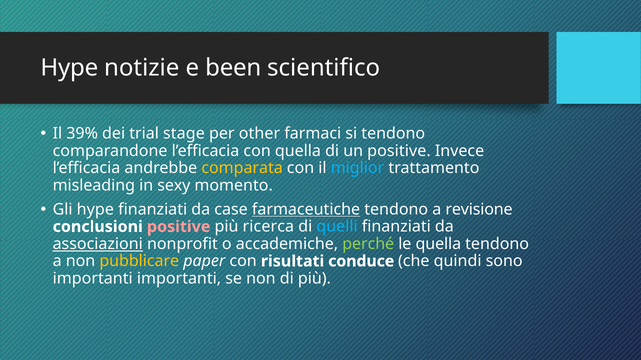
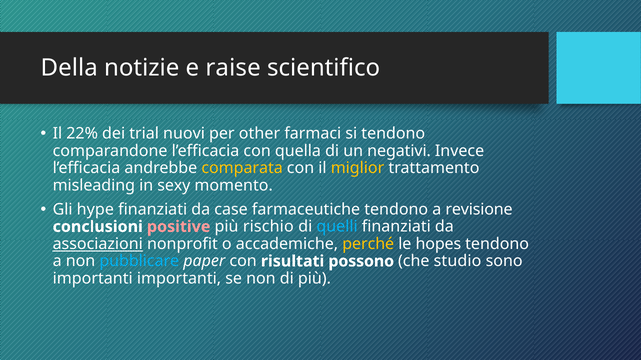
Hype at (69, 68): Hype -> Della
been: been -> raise
39%: 39% -> 22%
stage: stage -> nuovi
un positive: positive -> negativi
miglior colour: light blue -> yellow
farmaceutiche underline: present -> none
ricerca: ricerca -> rischio
perché colour: light green -> yellow
le quella: quella -> hopes
pubblicare colour: yellow -> light blue
conduce: conduce -> possono
quindi: quindi -> studio
